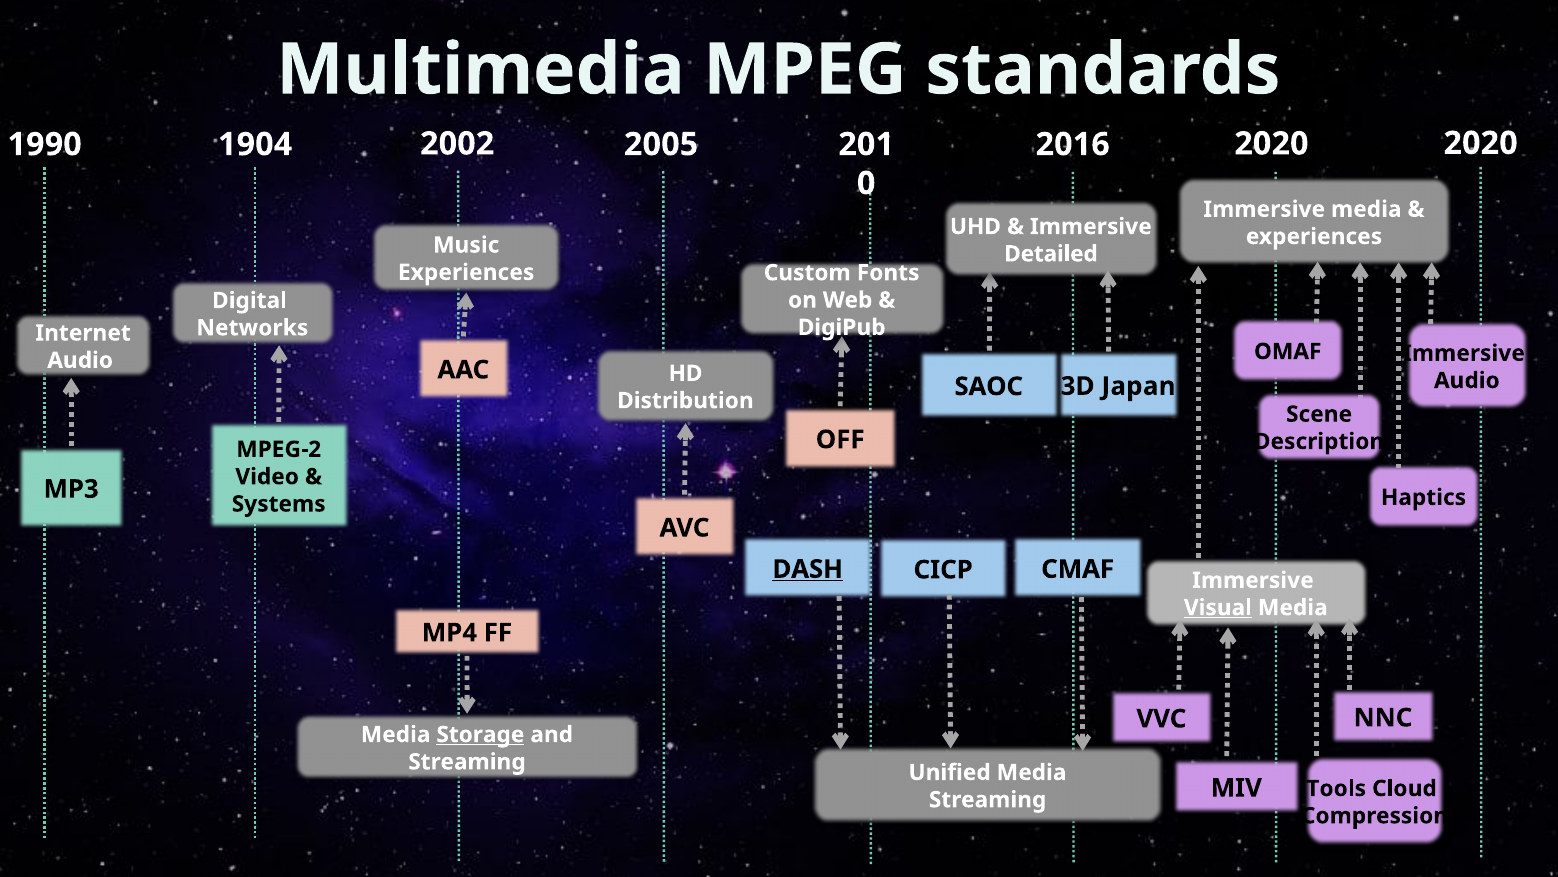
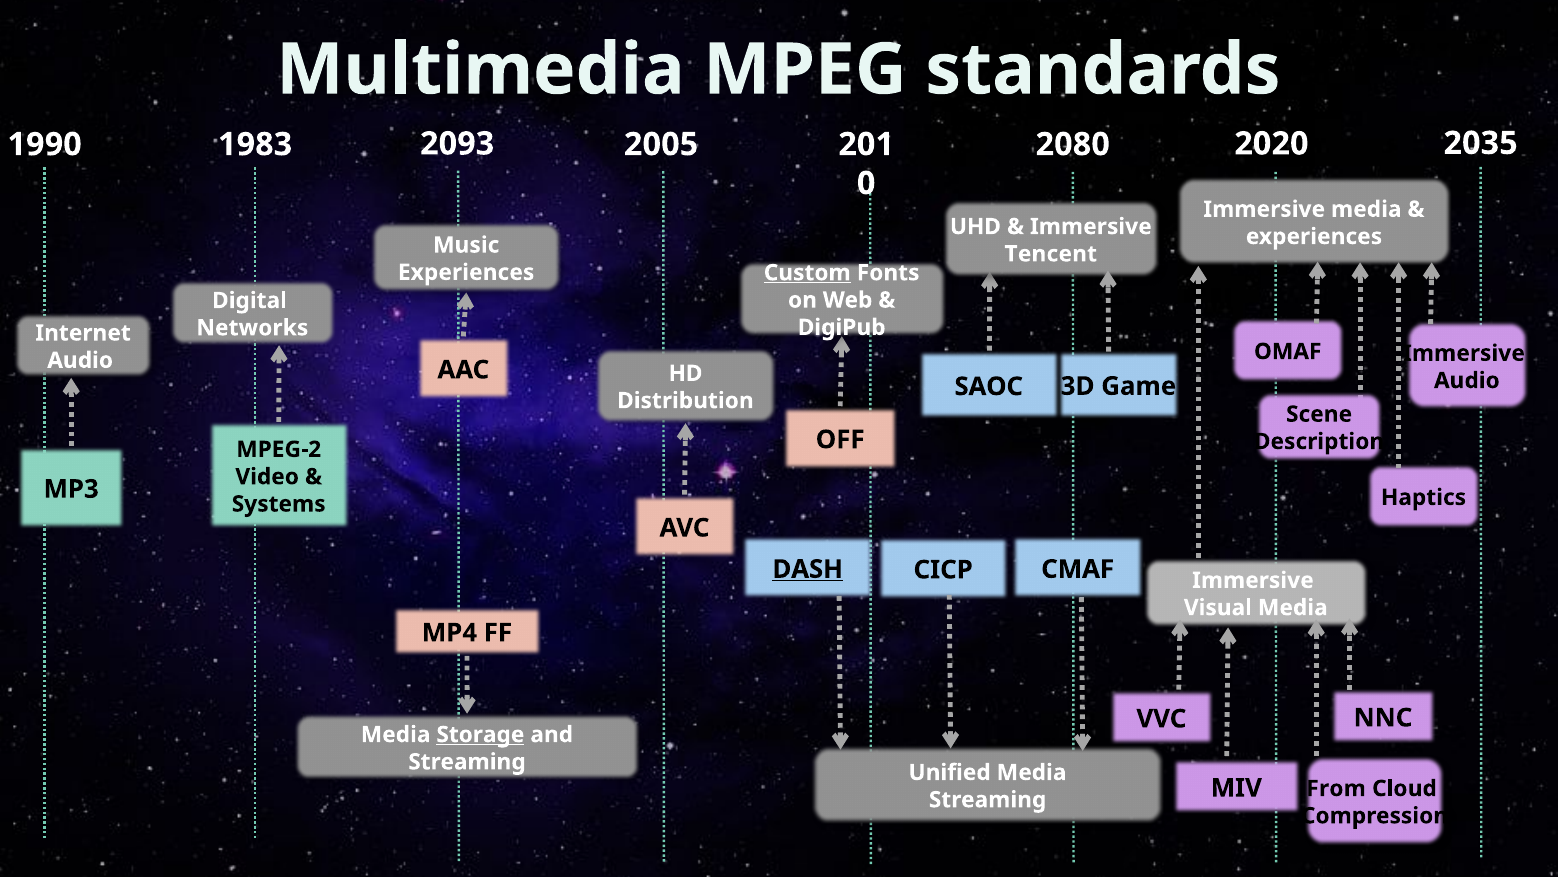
2020 at (1481, 143): 2020 -> 2035
1904: 1904 -> 1983
2002: 2002 -> 2093
2016: 2016 -> 2080
Detailed: Detailed -> Tencent
Custom underline: none -> present
Japan: Japan -> Game
Visual underline: present -> none
Tools: Tools -> From
